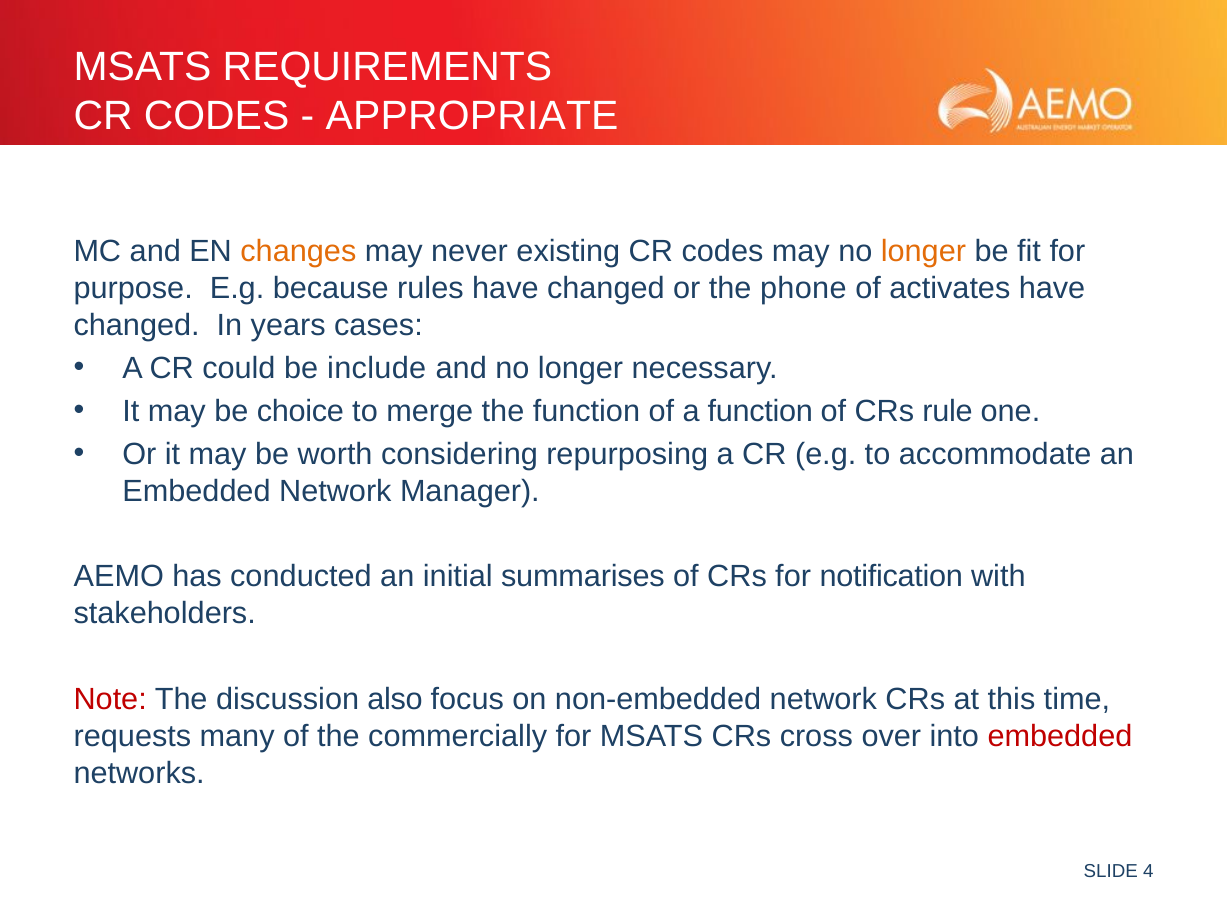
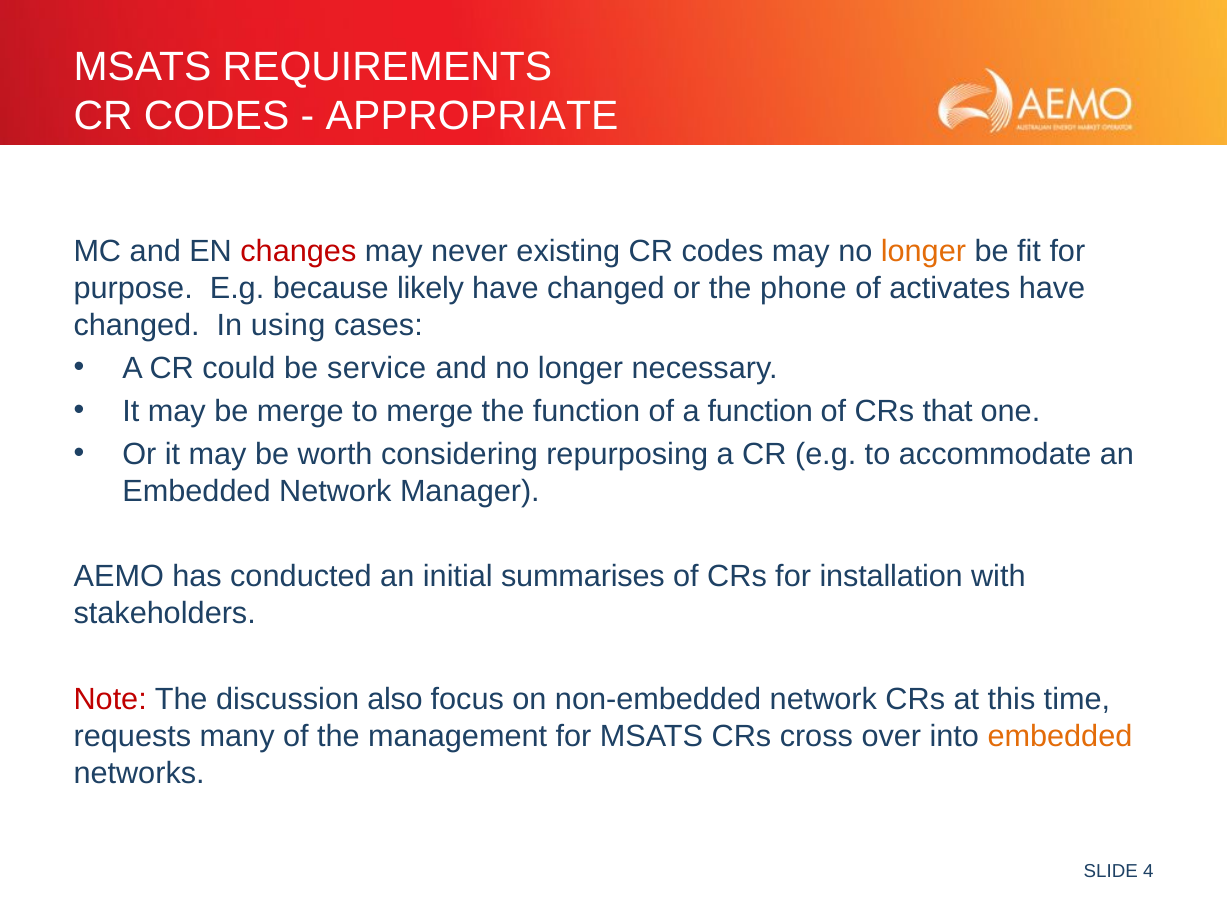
changes colour: orange -> red
rules: rules -> likely
years: years -> using
include: include -> service
be choice: choice -> merge
rule: rule -> that
notification: notification -> installation
commercially: commercially -> management
embedded at (1060, 736) colour: red -> orange
